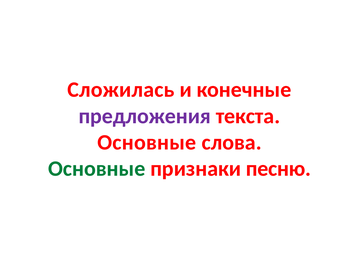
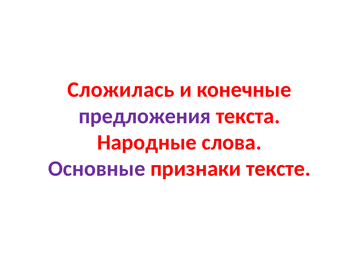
Основные at (147, 143): Основные -> Народные
Основные at (97, 169) colour: green -> purple
песню: песню -> тексте
